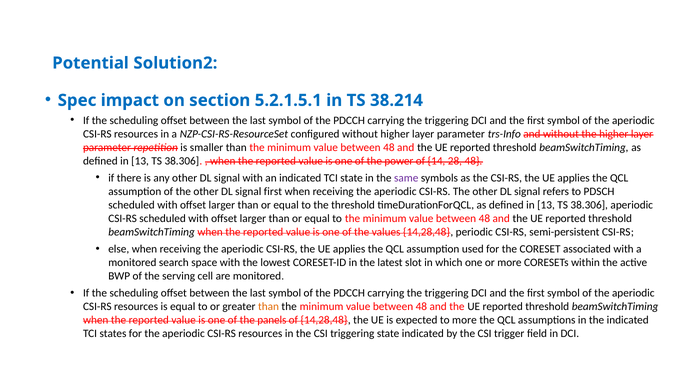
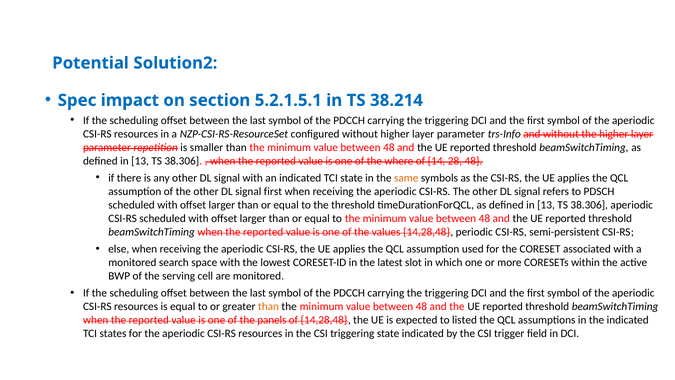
power: power -> where
same colour: purple -> orange
to more: more -> listed
